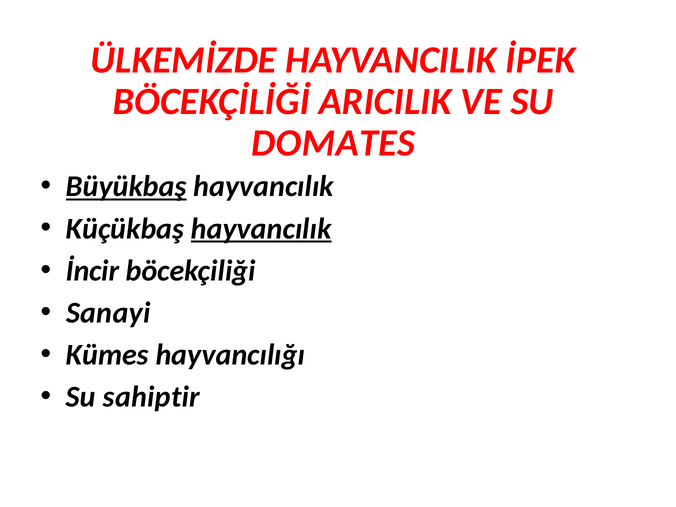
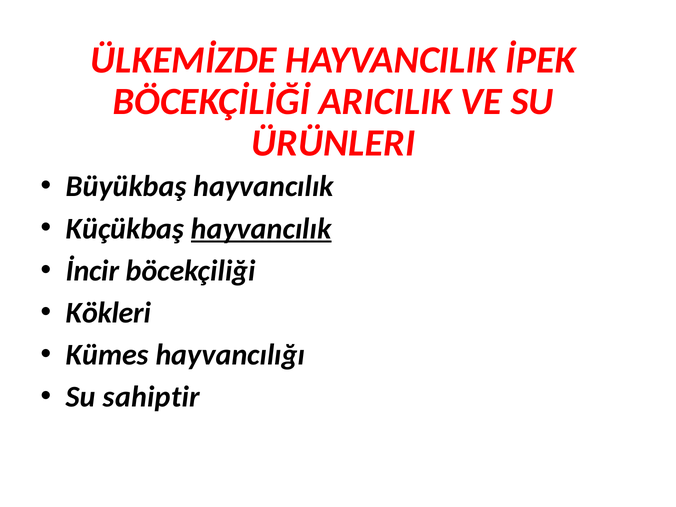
DOMATES: DOMATES -> ÜRÜNLERI
Büyükbaş underline: present -> none
Sanayi: Sanayi -> Kökleri
